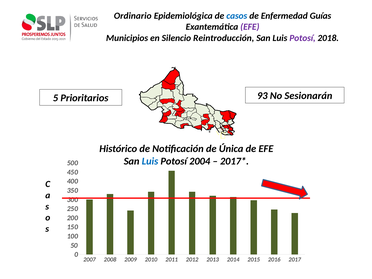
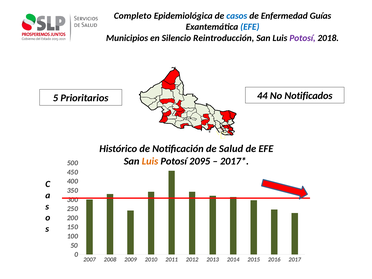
Ordinario: Ordinario -> Completo
EFE at (250, 27) colour: purple -> blue
93: 93 -> 44
Sesionarán: Sesionarán -> Notificados
Única: Única -> Salud
Luis at (150, 161) colour: blue -> orange
2004: 2004 -> 2095
